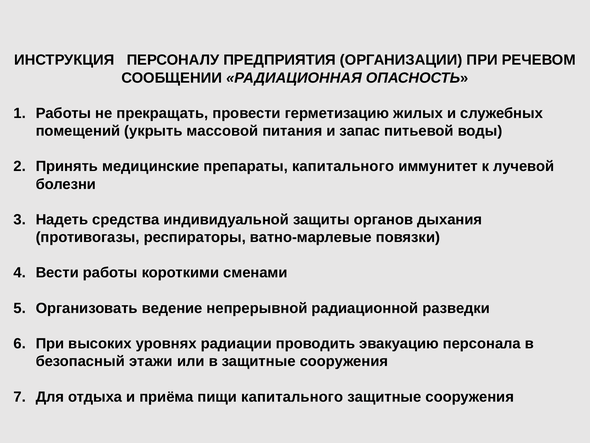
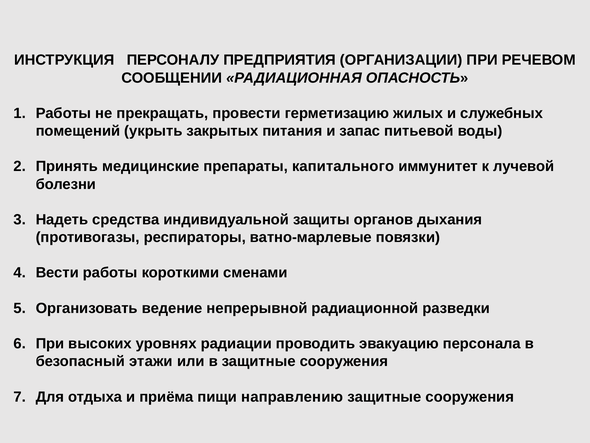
массовой: массовой -> закрытых
пищи капитального: капитального -> направлению
